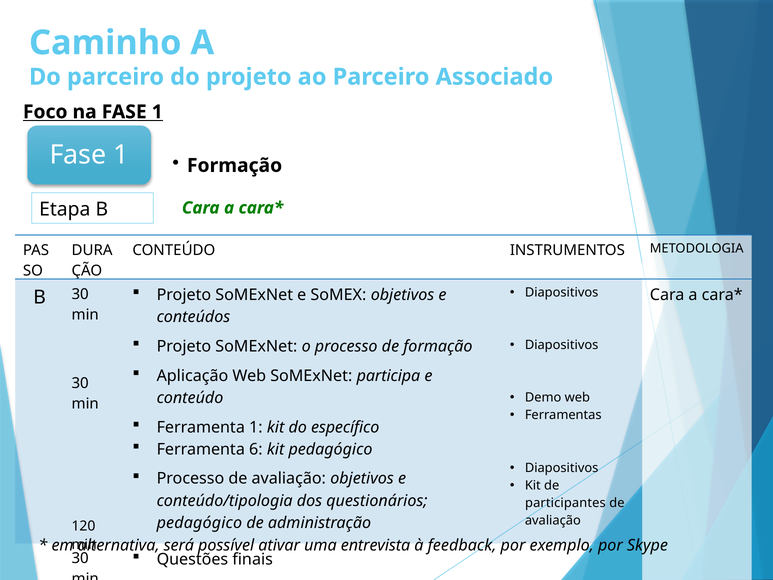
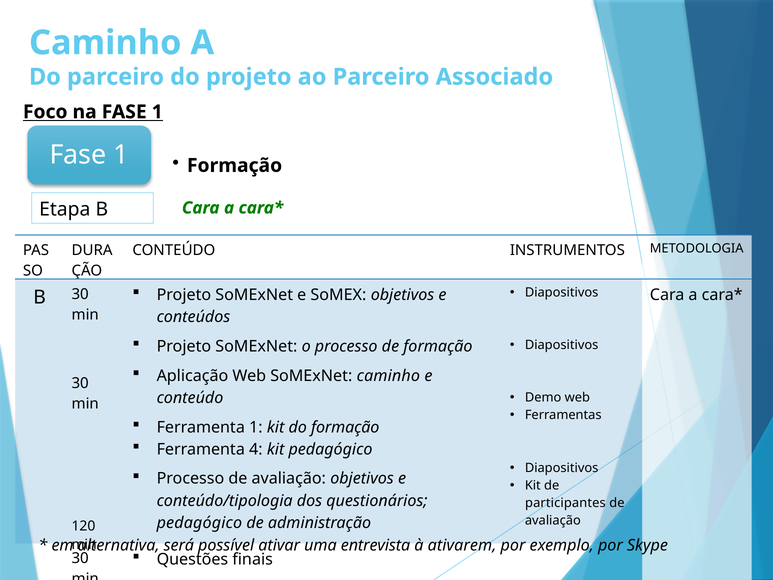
SoMExNet participa: participa -> caminho
do específico: específico -> formação
6: 6 -> 4
feedback: feedback -> ativarem
